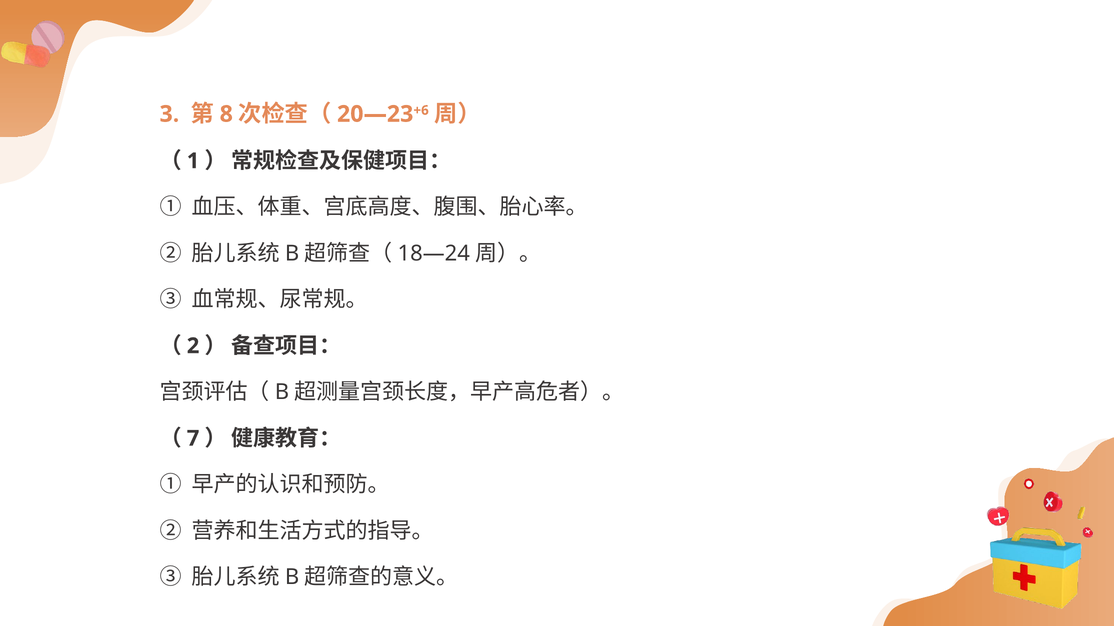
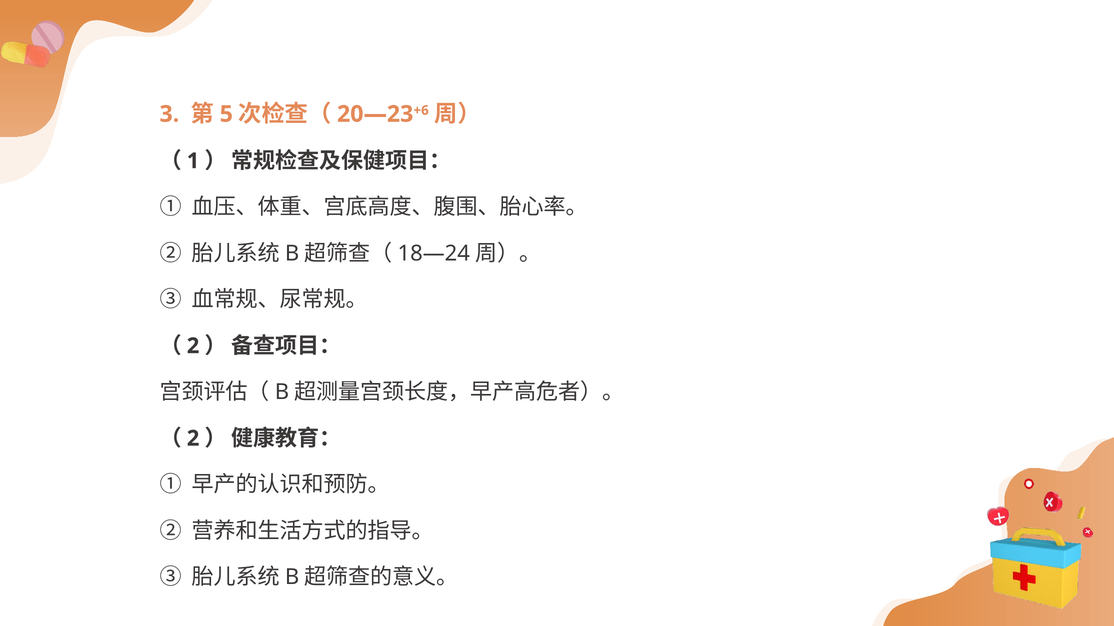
8: 8 -> 5
7 at (193, 439): 7 -> 2
